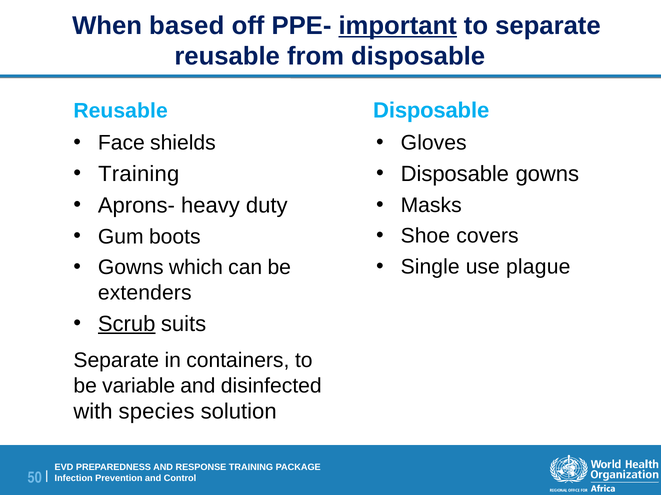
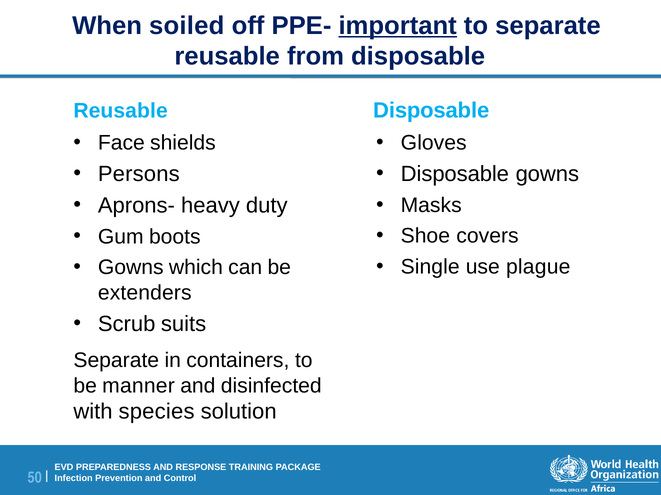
based: based -> soiled
Training at (139, 174): Training -> Persons
Scrub underline: present -> none
variable: variable -> manner
